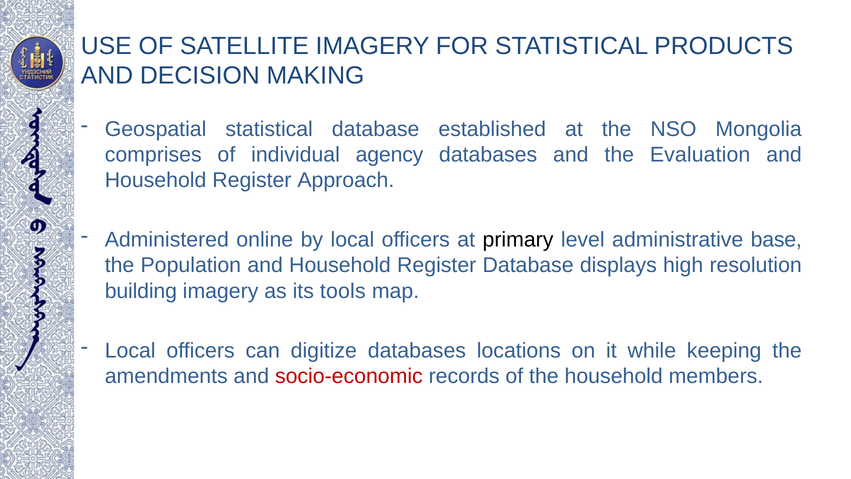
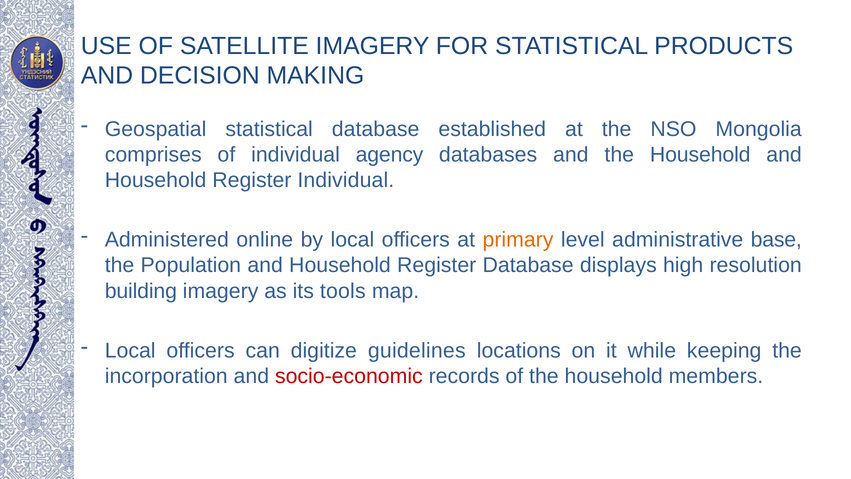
and the Evaluation: Evaluation -> Household
Register Approach: Approach -> Individual
primary colour: black -> orange
digitize databases: databases -> guidelines
amendments: amendments -> incorporation
